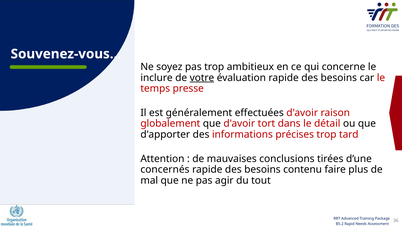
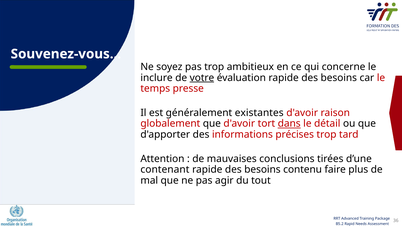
effectuées: effectuées -> existantes
dans underline: none -> present
concernés: concernés -> contenant
